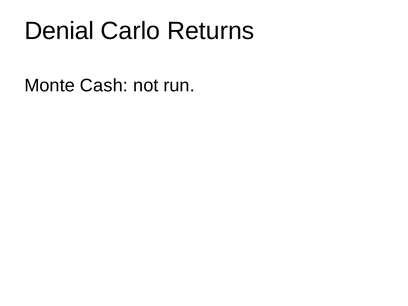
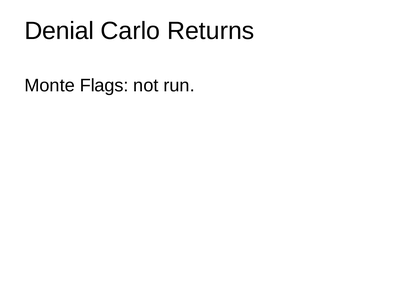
Cash: Cash -> Flags
